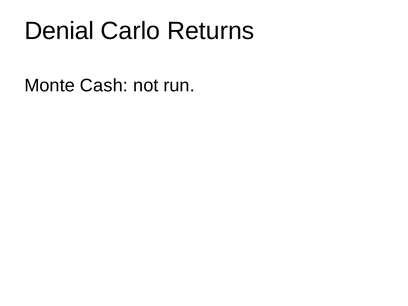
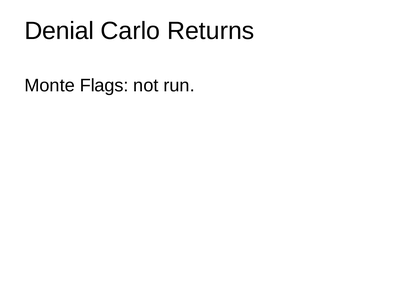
Cash: Cash -> Flags
